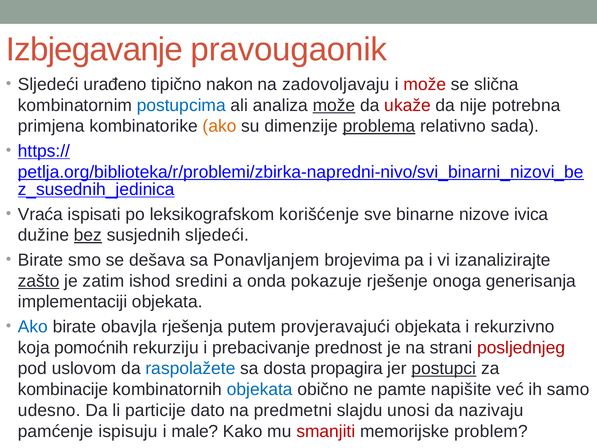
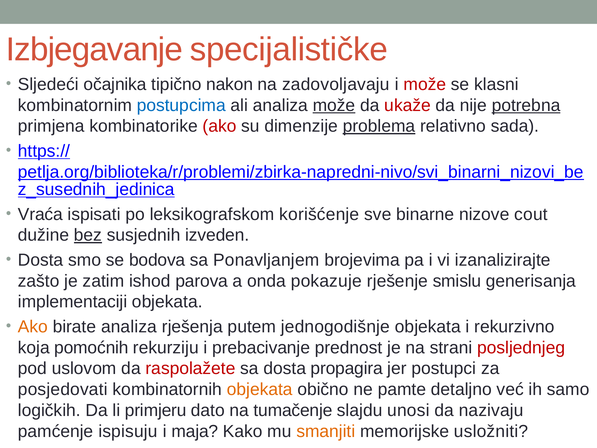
pravougaonik: pravougaonik -> specijalističke
urađeno: urađeno -> očajnika
slična: slična -> klasni
potrebna underline: none -> present
ako at (219, 126) colour: orange -> red
ivica: ivica -> cout
susjednih sljedeći: sljedeći -> izveden
Birate at (41, 260): Birate -> Dosta
dešava: dešava -> bodova
zašto underline: present -> none
sredini: sredini -> parova
onoga: onoga -> smislu
Ako at (33, 327) colour: blue -> orange
birate obavjla: obavjla -> analiza
provjeravajući: provjeravajući -> jednogodišnje
raspolažete colour: blue -> red
postupci underline: present -> none
kombinacije: kombinacije -> posjedovati
objekata at (260, 389) colour: blue -> orange
napišite: napišite -> detaljno
udesno: udesno -> logičkih
particije: particije -> primjeru
predmetni: predmetni -> tumačenje
male: male -> maja
smanjiti colour: red -> orange
problem: problem -> usložniti
